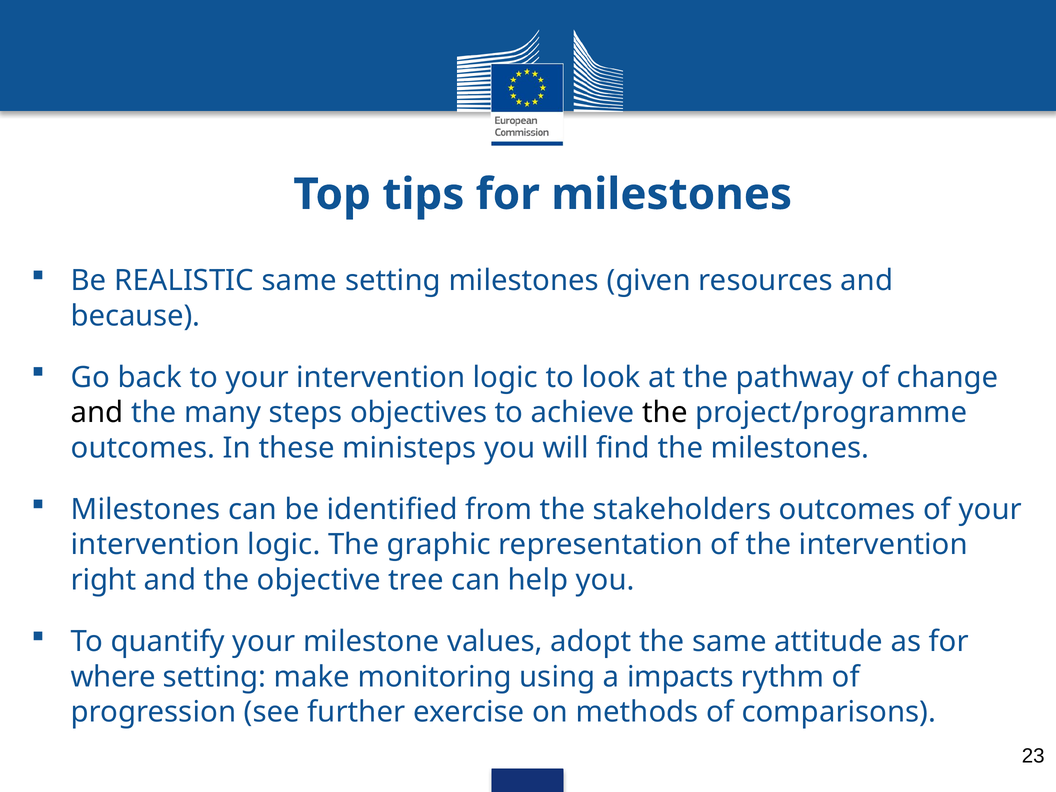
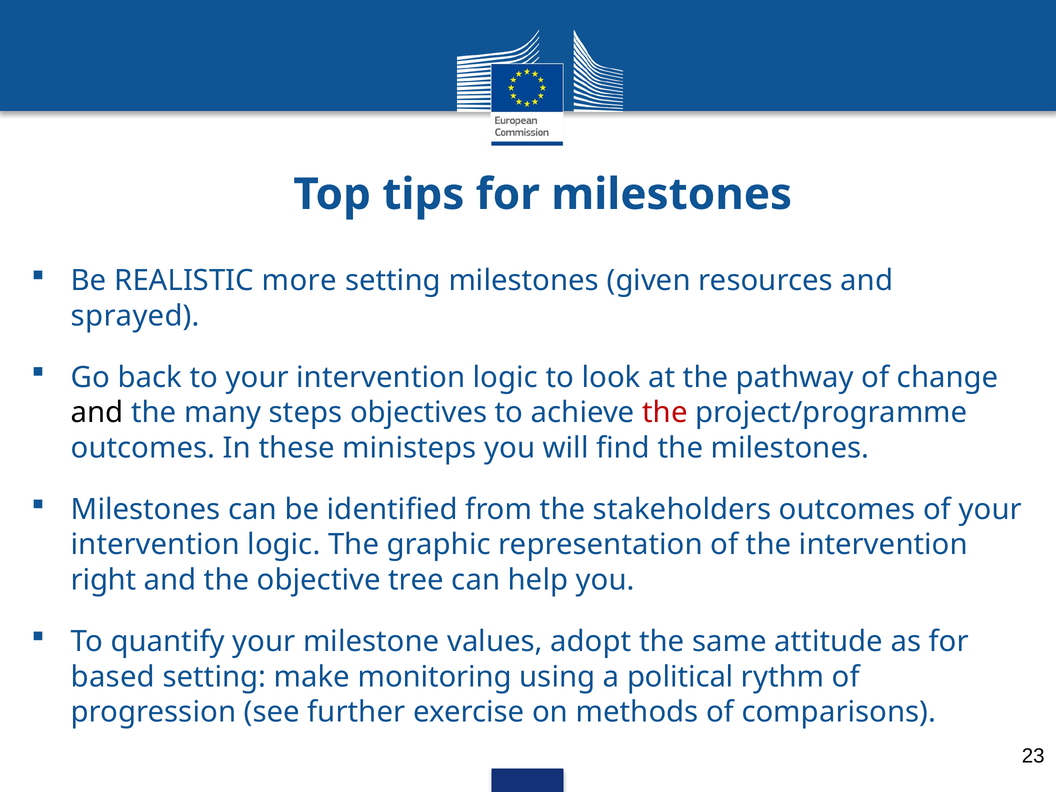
REALISTIC same: same -> more
because: because -> sprayed
the at (665, 413) colour: black -> red
where: where -> based
impacts: impacts -> political
